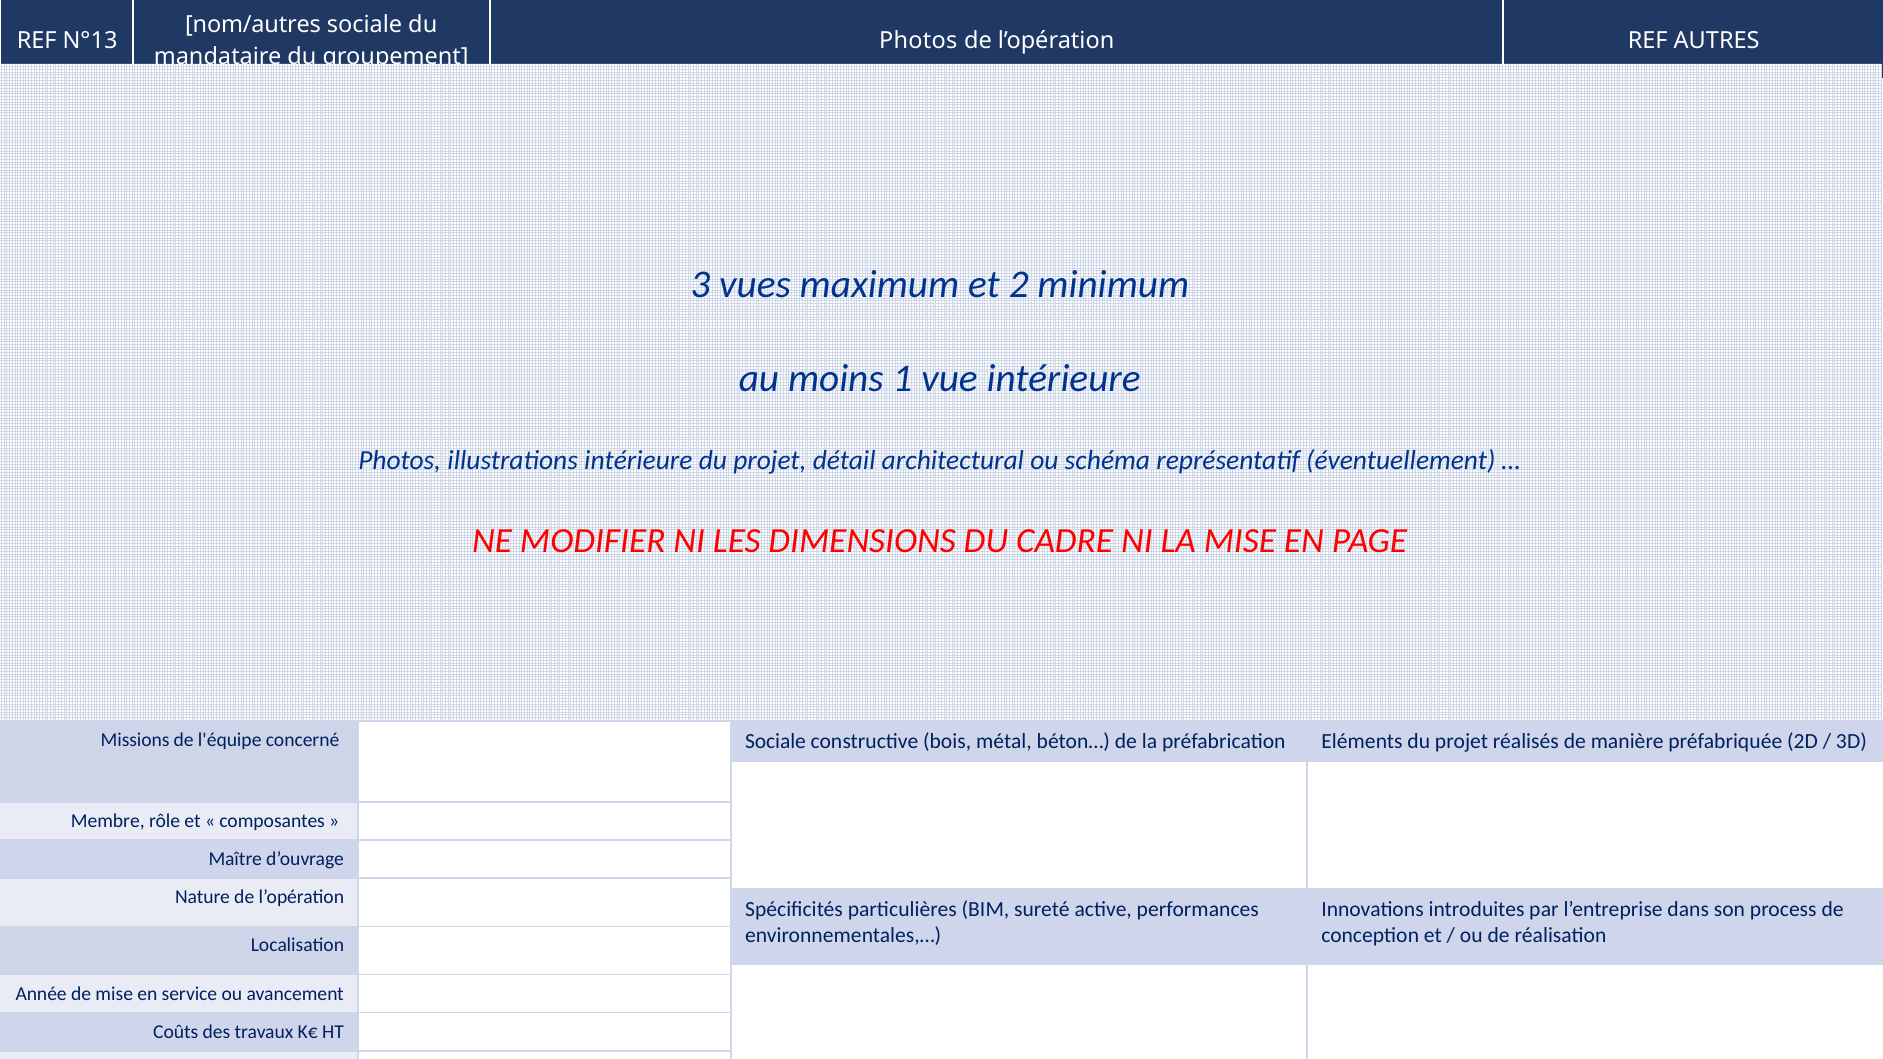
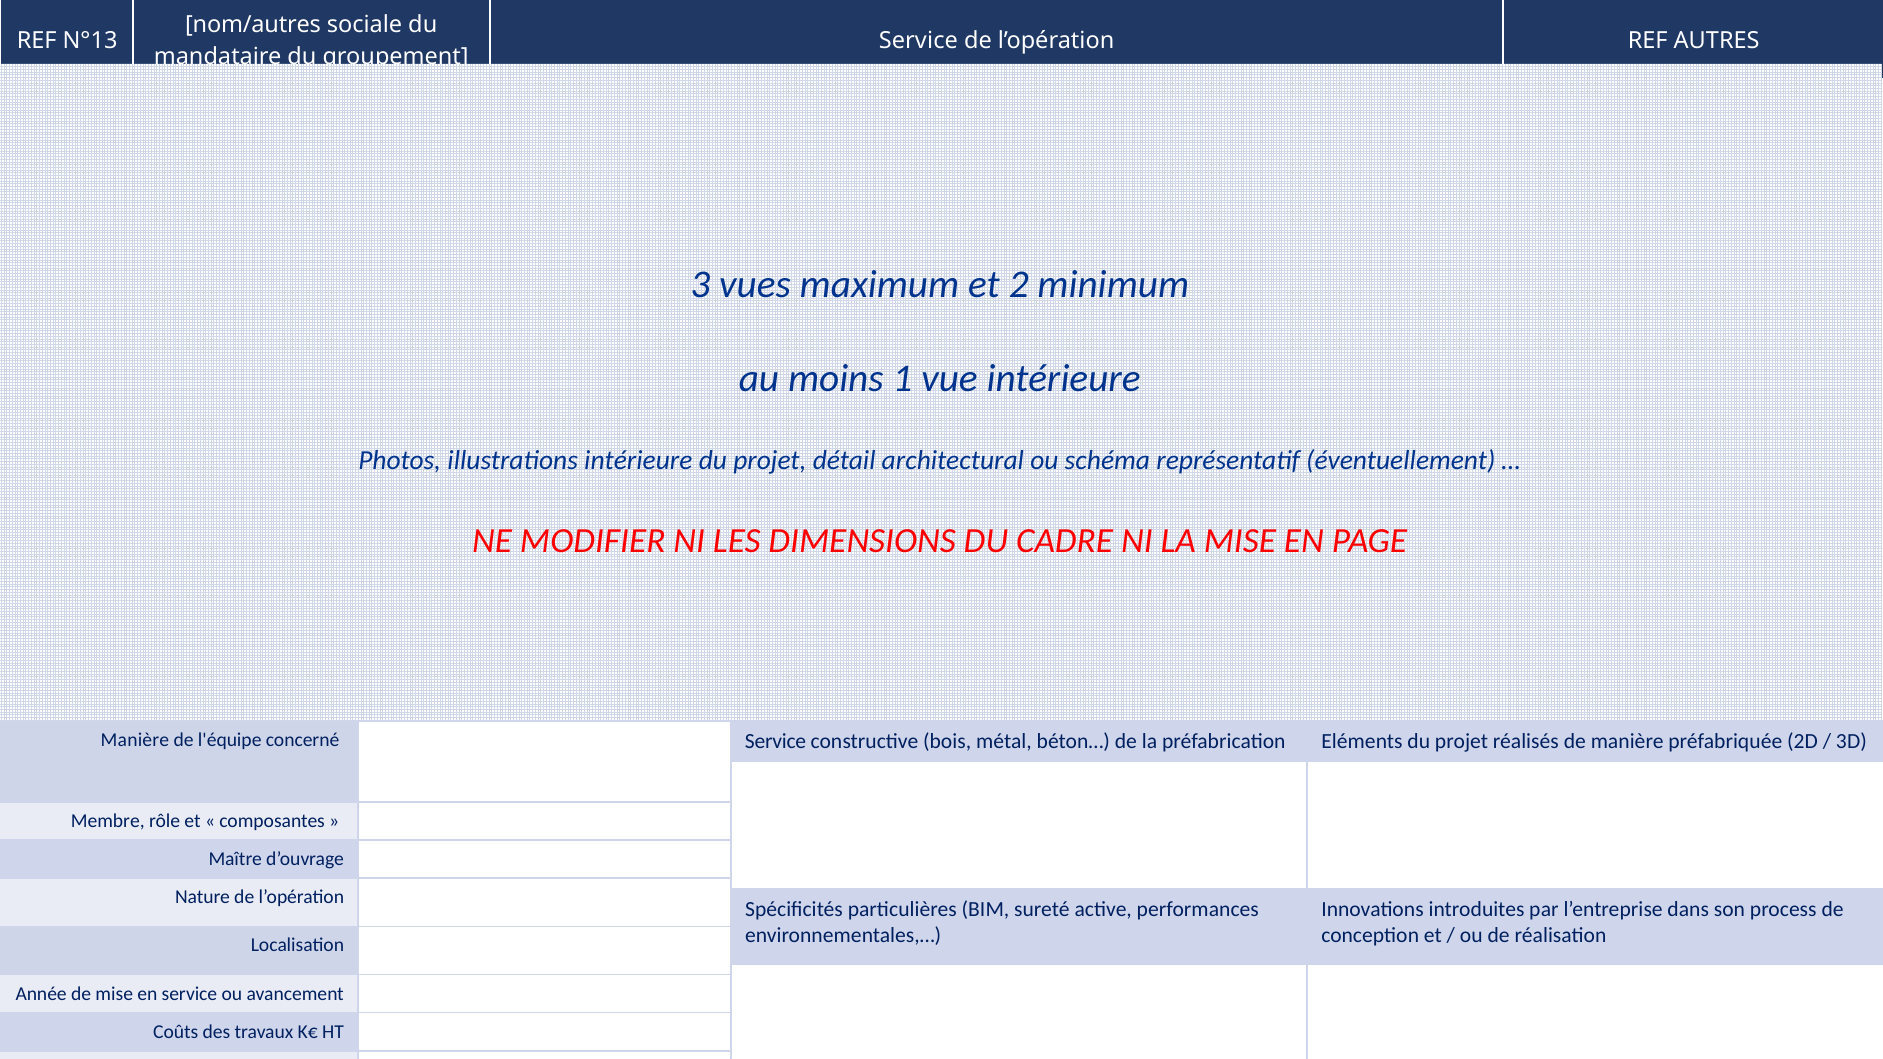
Photos at (918, 40): Photos -> Service
Missions at (135, 740): Missions -> Manière
concerné Sociale: Sociale -> Service
